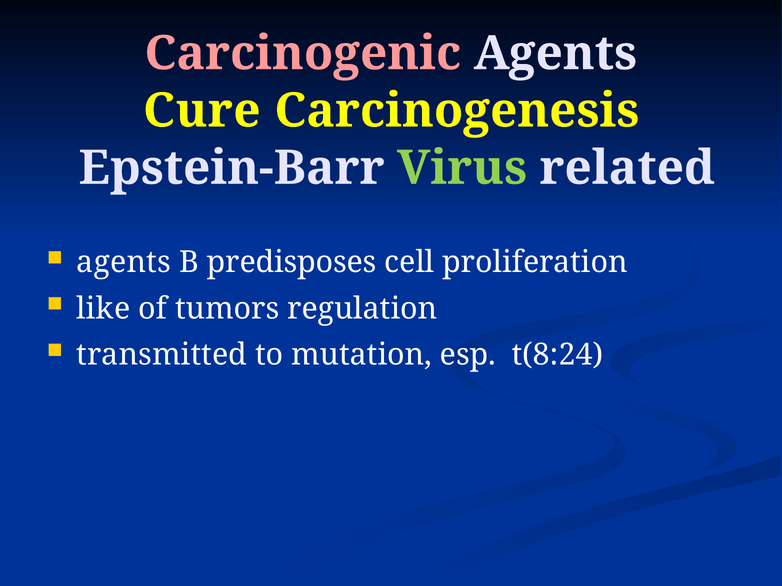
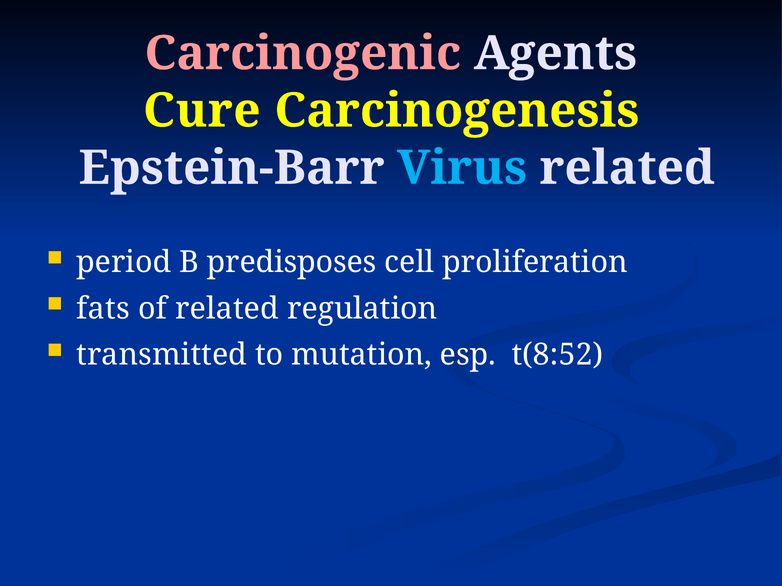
Virus colour: light green -> light blue
agents at (124, 263): agents -> period
like: like -> fats
of tumors: tumors -> related
t(8:24: t(8:24 -> t(8:52
